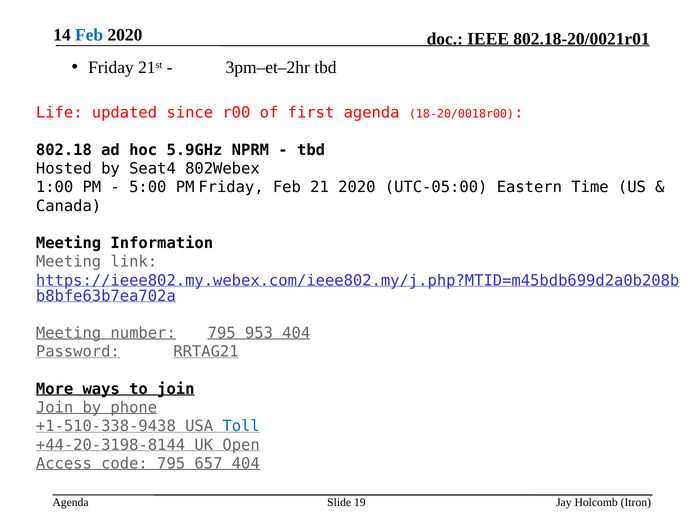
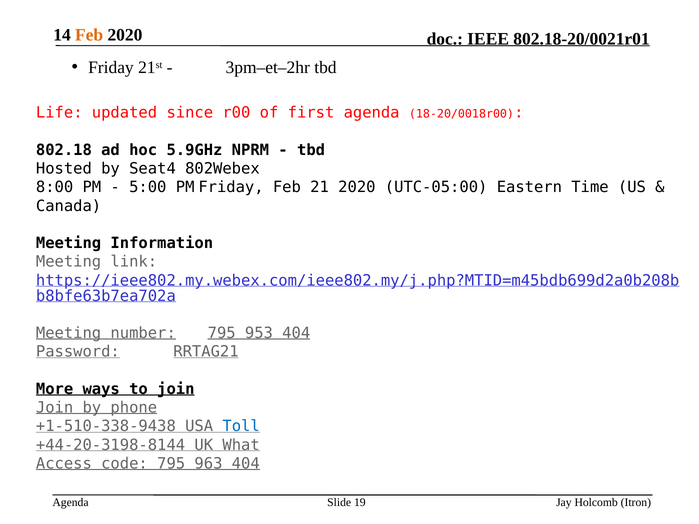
Feb at (89, 35) colour: blue -> orange
1:00: 1:00 -> 8:00
Open: Open -> What
657: 657 -> 963
